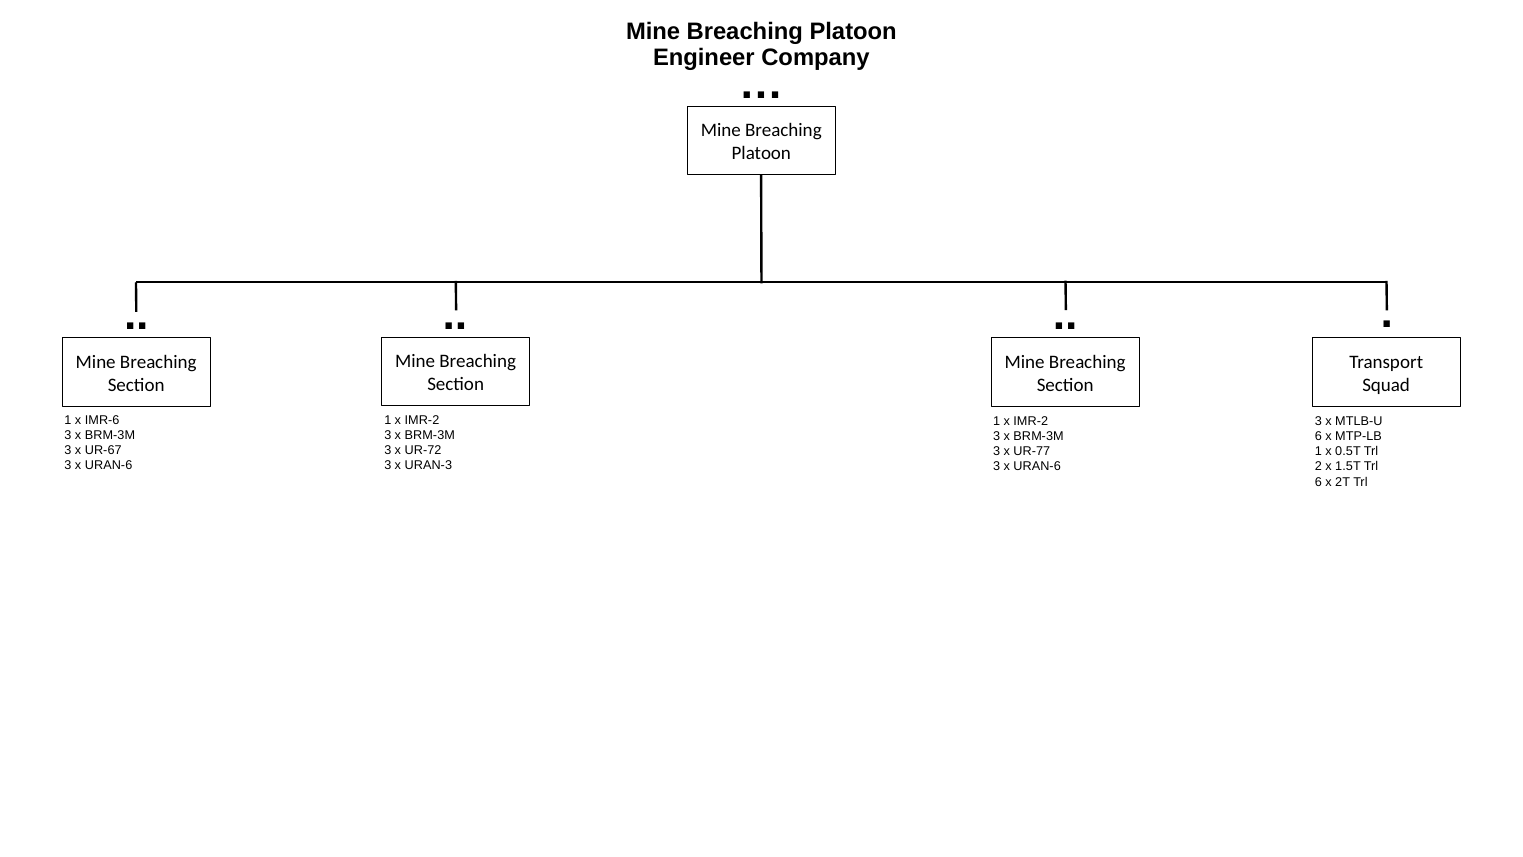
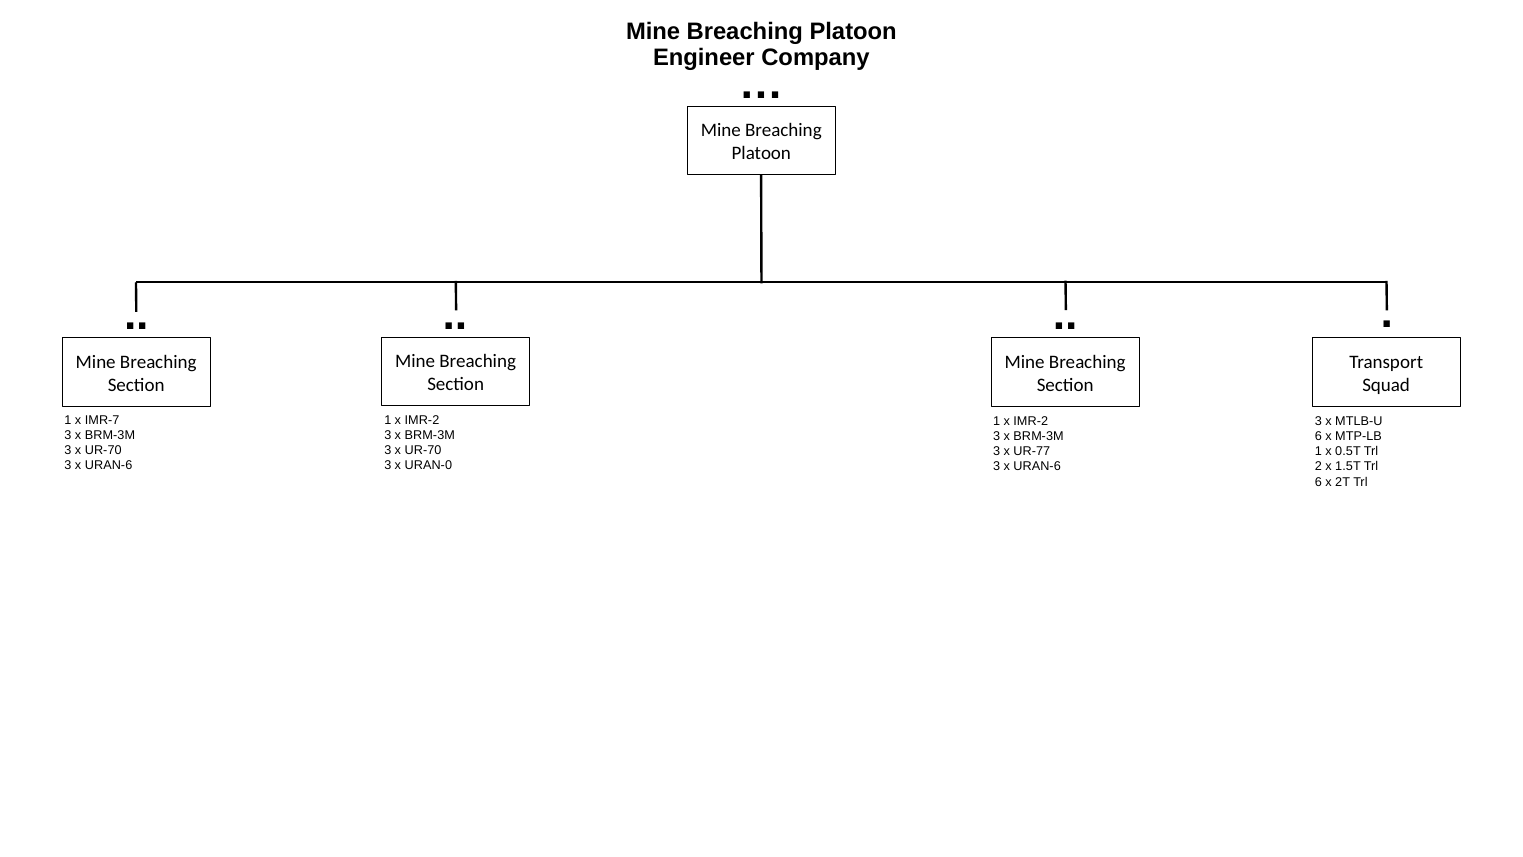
IMR-6: IMR-6 -> IMR-7
UR-67 at (103, 450): UR-67 -> UR-70
UR-72 at (423, 450): UR-72 -> UR-70
URAN-3: URAN-3 -> URAN-0
